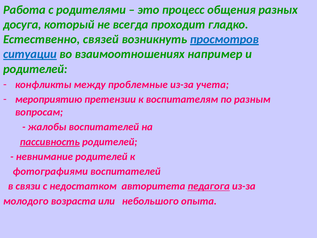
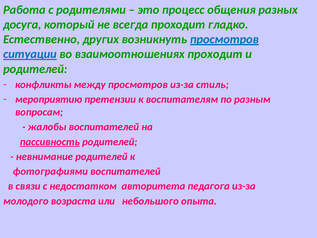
связей: связей -> других
взаимоотношениях например: например -> проходит
между проблемные: проблемные -> просмотров
учета: учета -> стиль
педагога underline: present -> none
